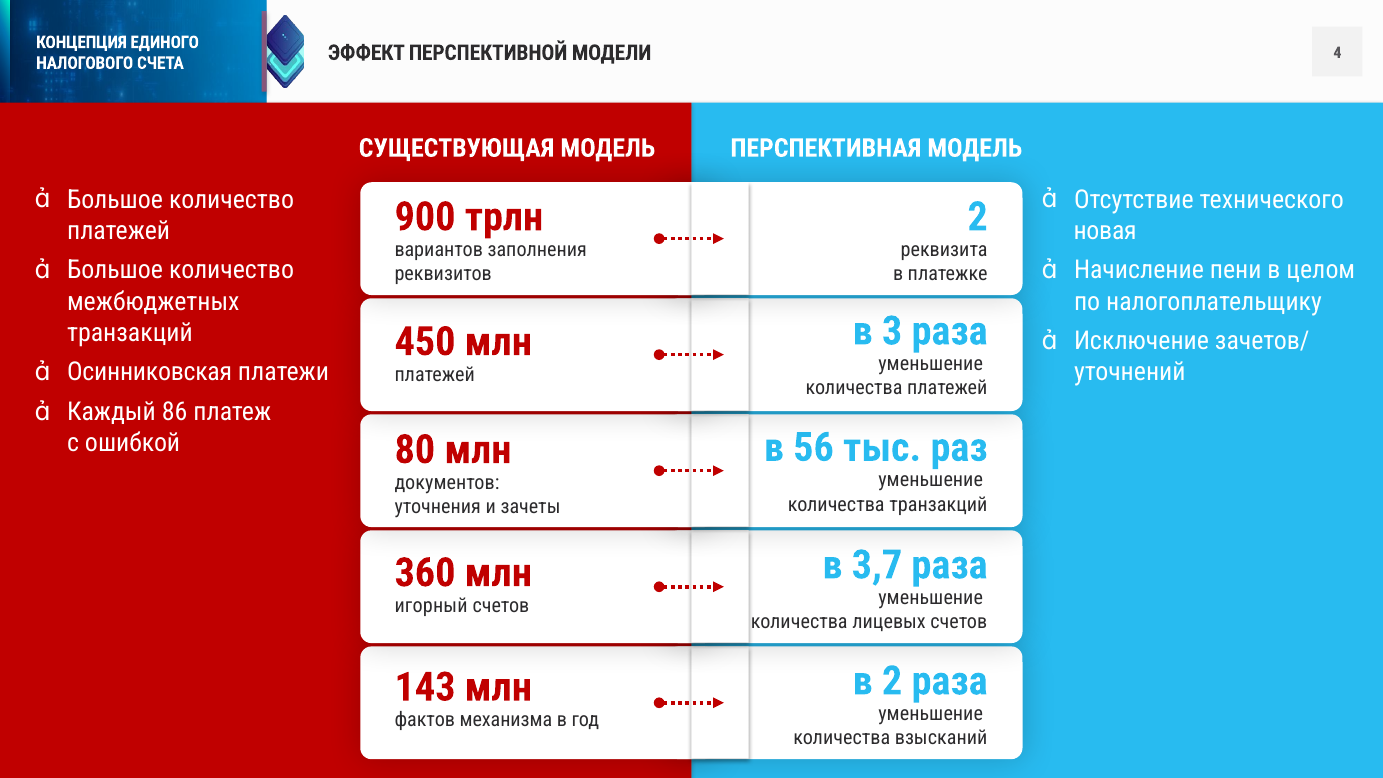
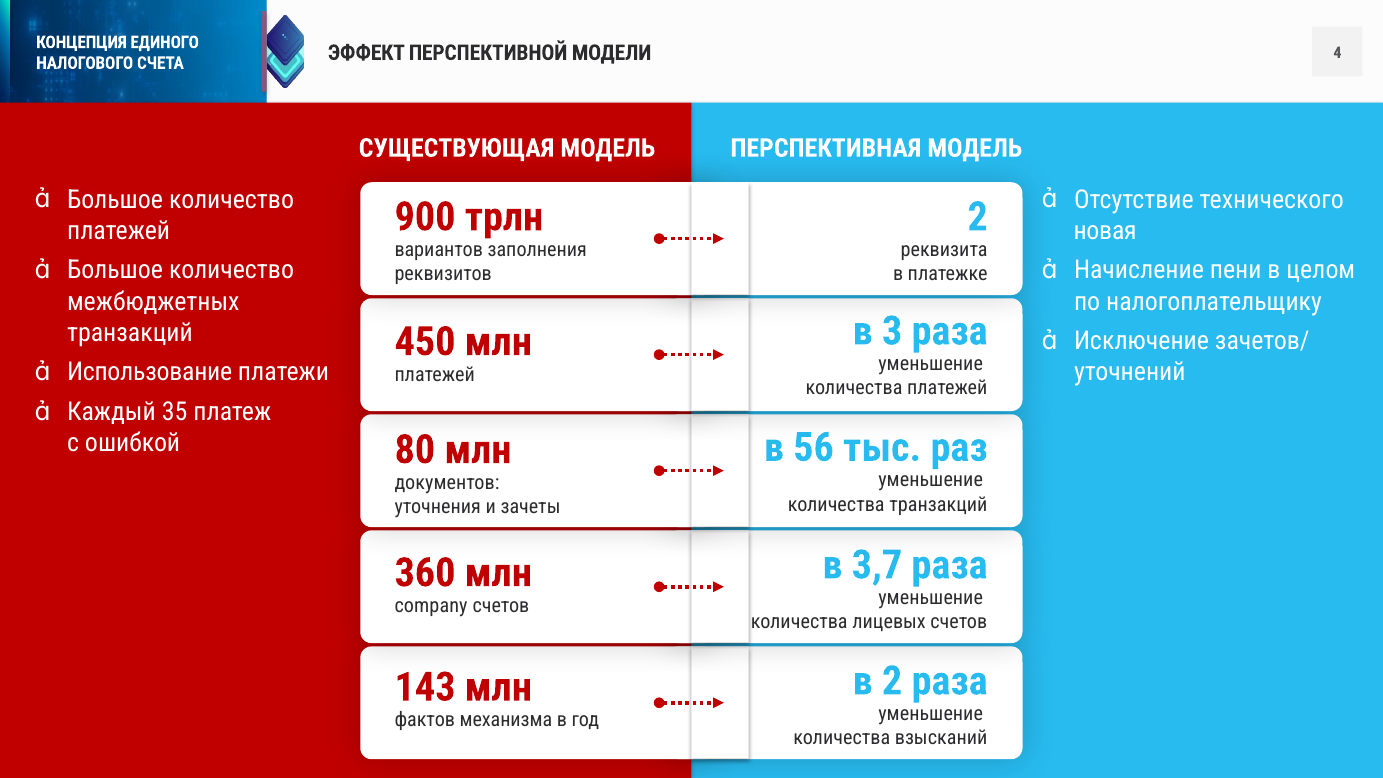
Осинниковская: Осинниковская -> Использование
86: 86 -> 35
игорный: игорный -> company
